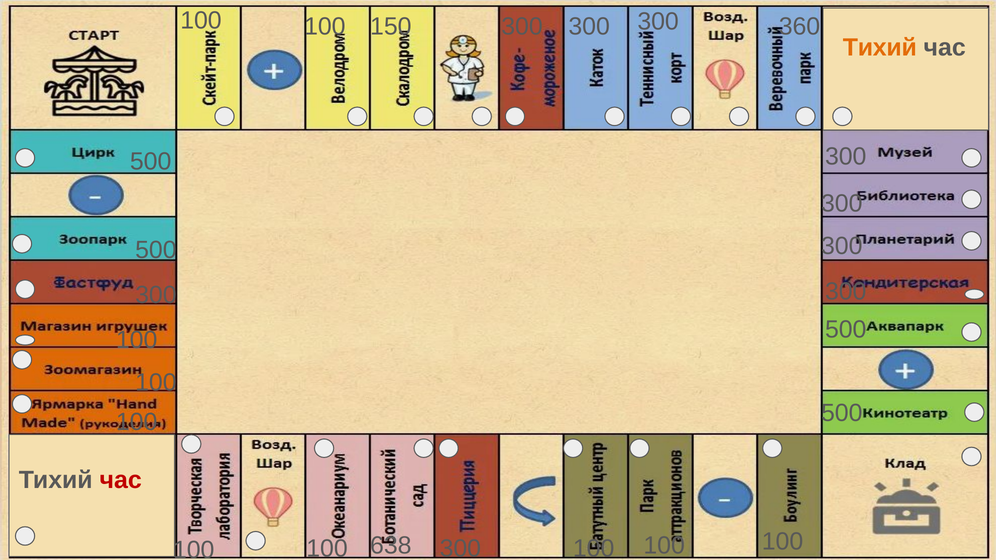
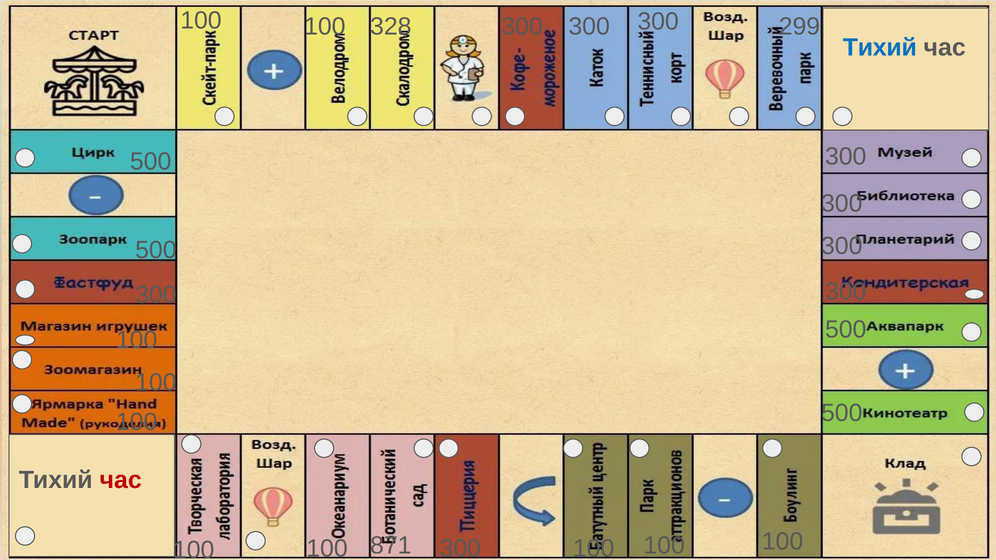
150: 150 -> 328
360: 360 -> 299
Тихий at (880, 47) colour: orange -> blue
638: 638 -> 871
